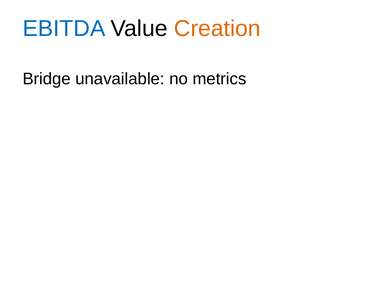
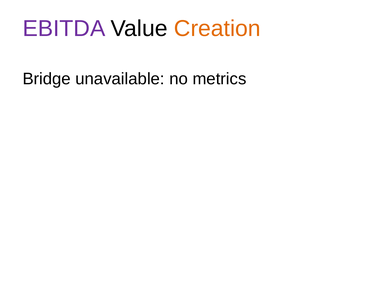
EBITDA colour: blue -> purple
